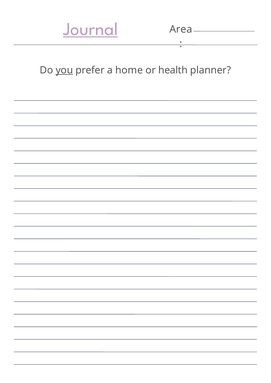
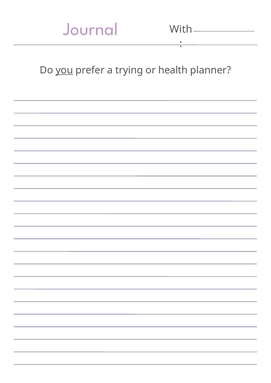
Journal underline: present -> none
Area: Area -> With
home: home -> trying
